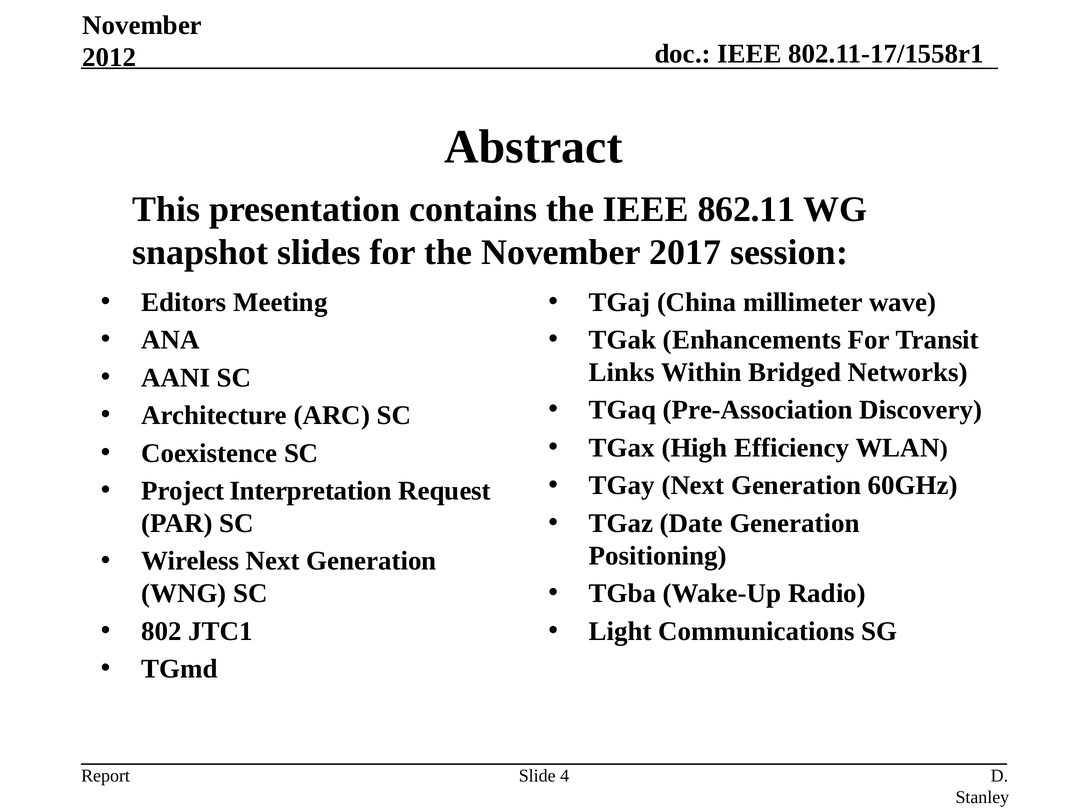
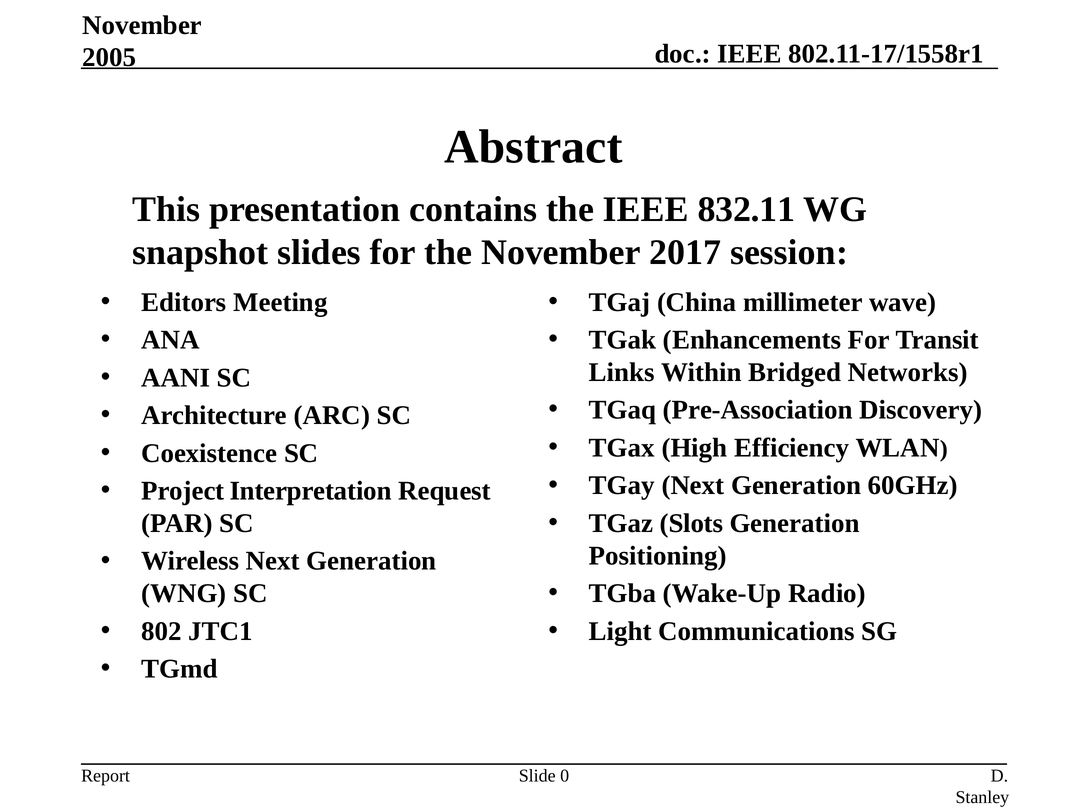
2012: 2012 -> 2005
862.11: 862.11 -> 832.11
Date: Date -> Slots
4: 4 -> 0
